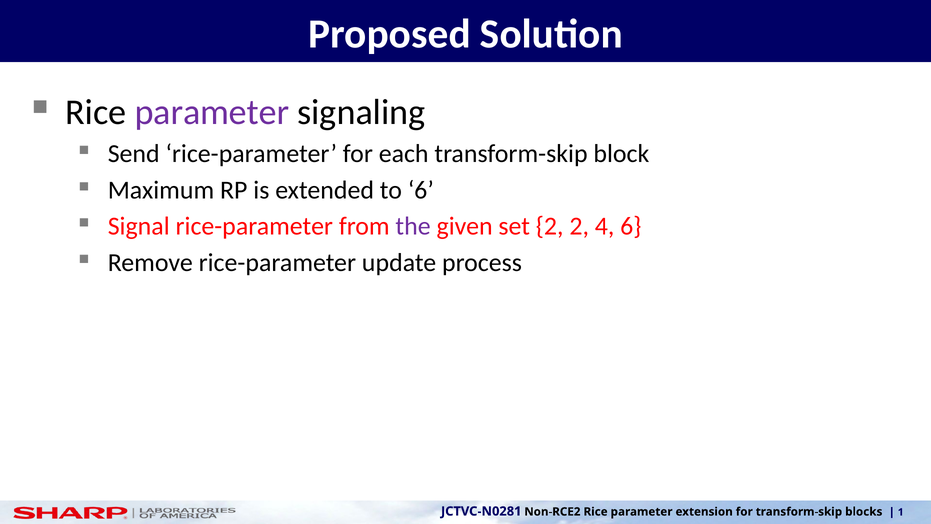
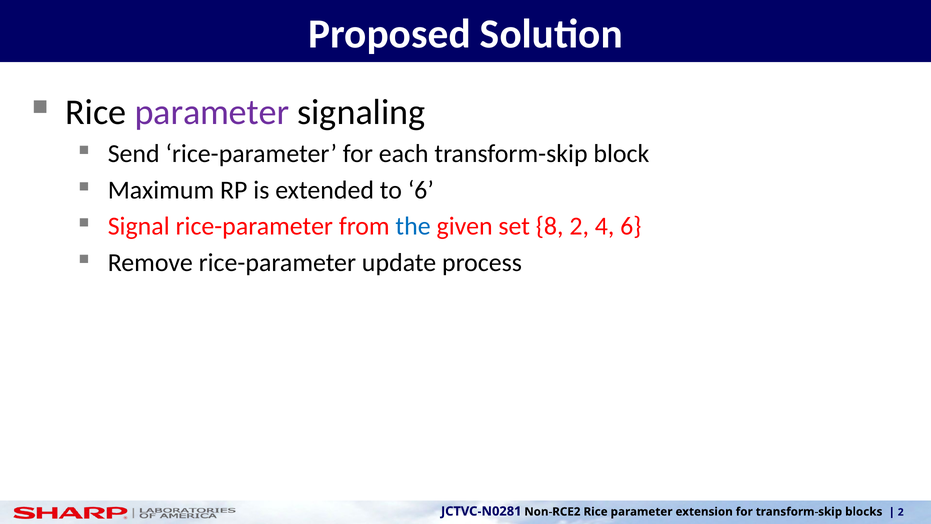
the colour: purple -> blue
set 2: 2 -> 8
1 at (901, 512): 1 -> 2
